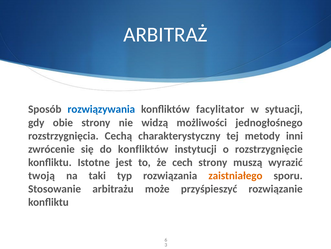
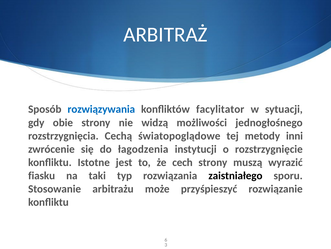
charakterystyczny: charakterystyczny -> światopoglądowe
do konfliktów: konfliktów -> łagodzenia
twoją: twoją -> fiasku
zaistniałego colour: orange -> black
